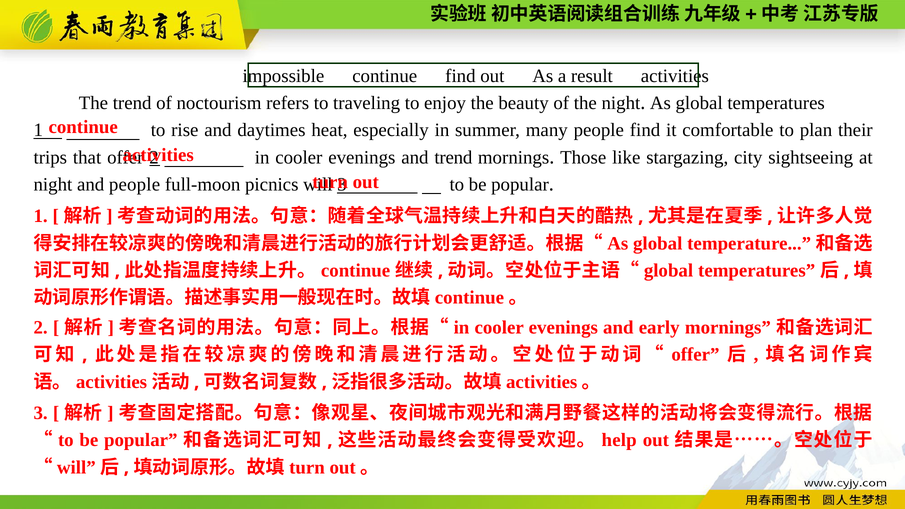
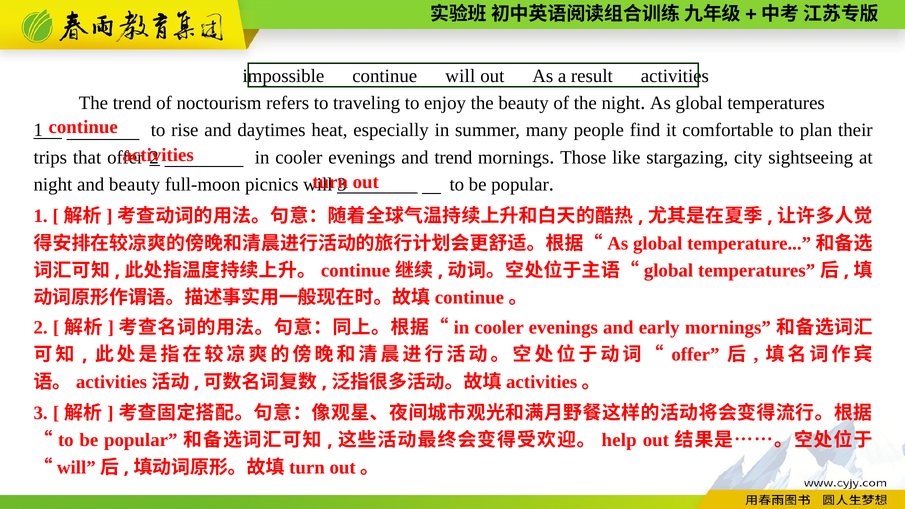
continue find: find -> will
and people: people -> beauty
